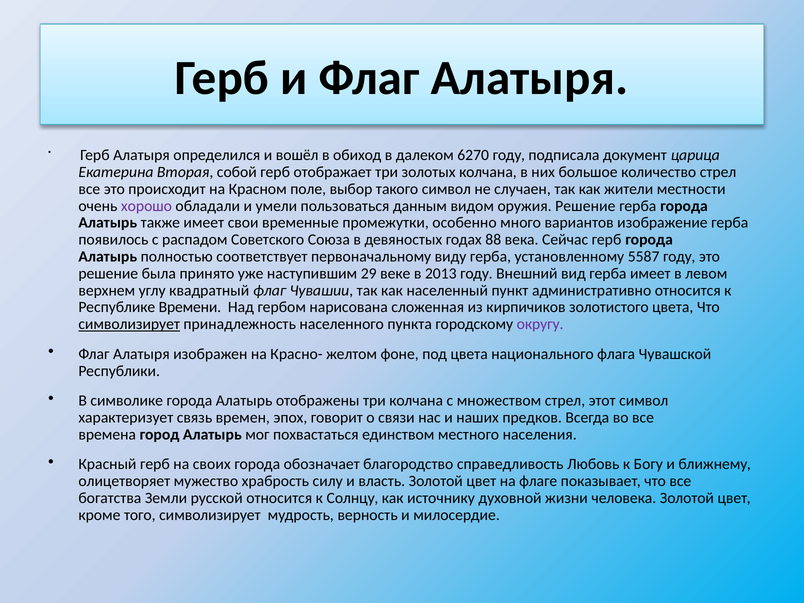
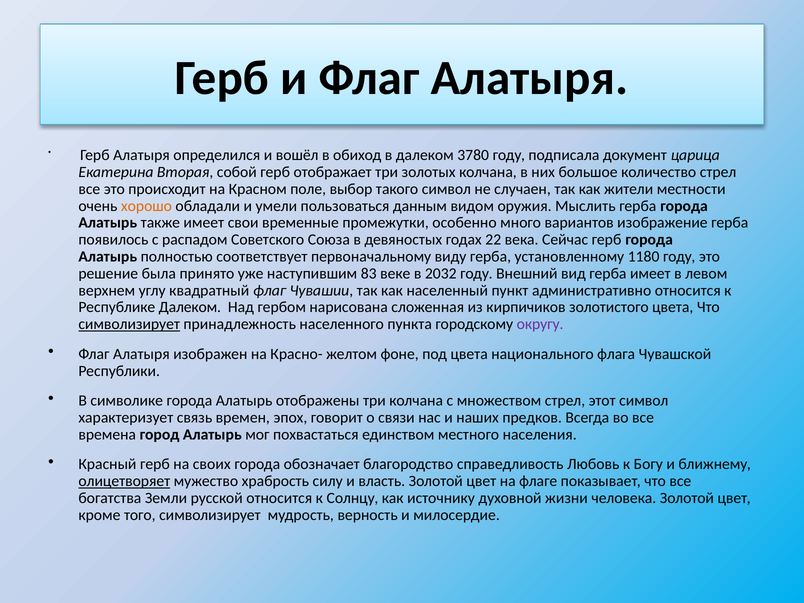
6270: 6270 -> 3780
хорошо colour: purple -> orange
оружия Решение: Решение -> Мыслить
88: 88 -> 22
5587: 5587 -> 1180
29: 29 -> 83
2013: 2013 -> 2032
Республике Времени: Времени -> Далеком
олицетворяет underline: none -> present
